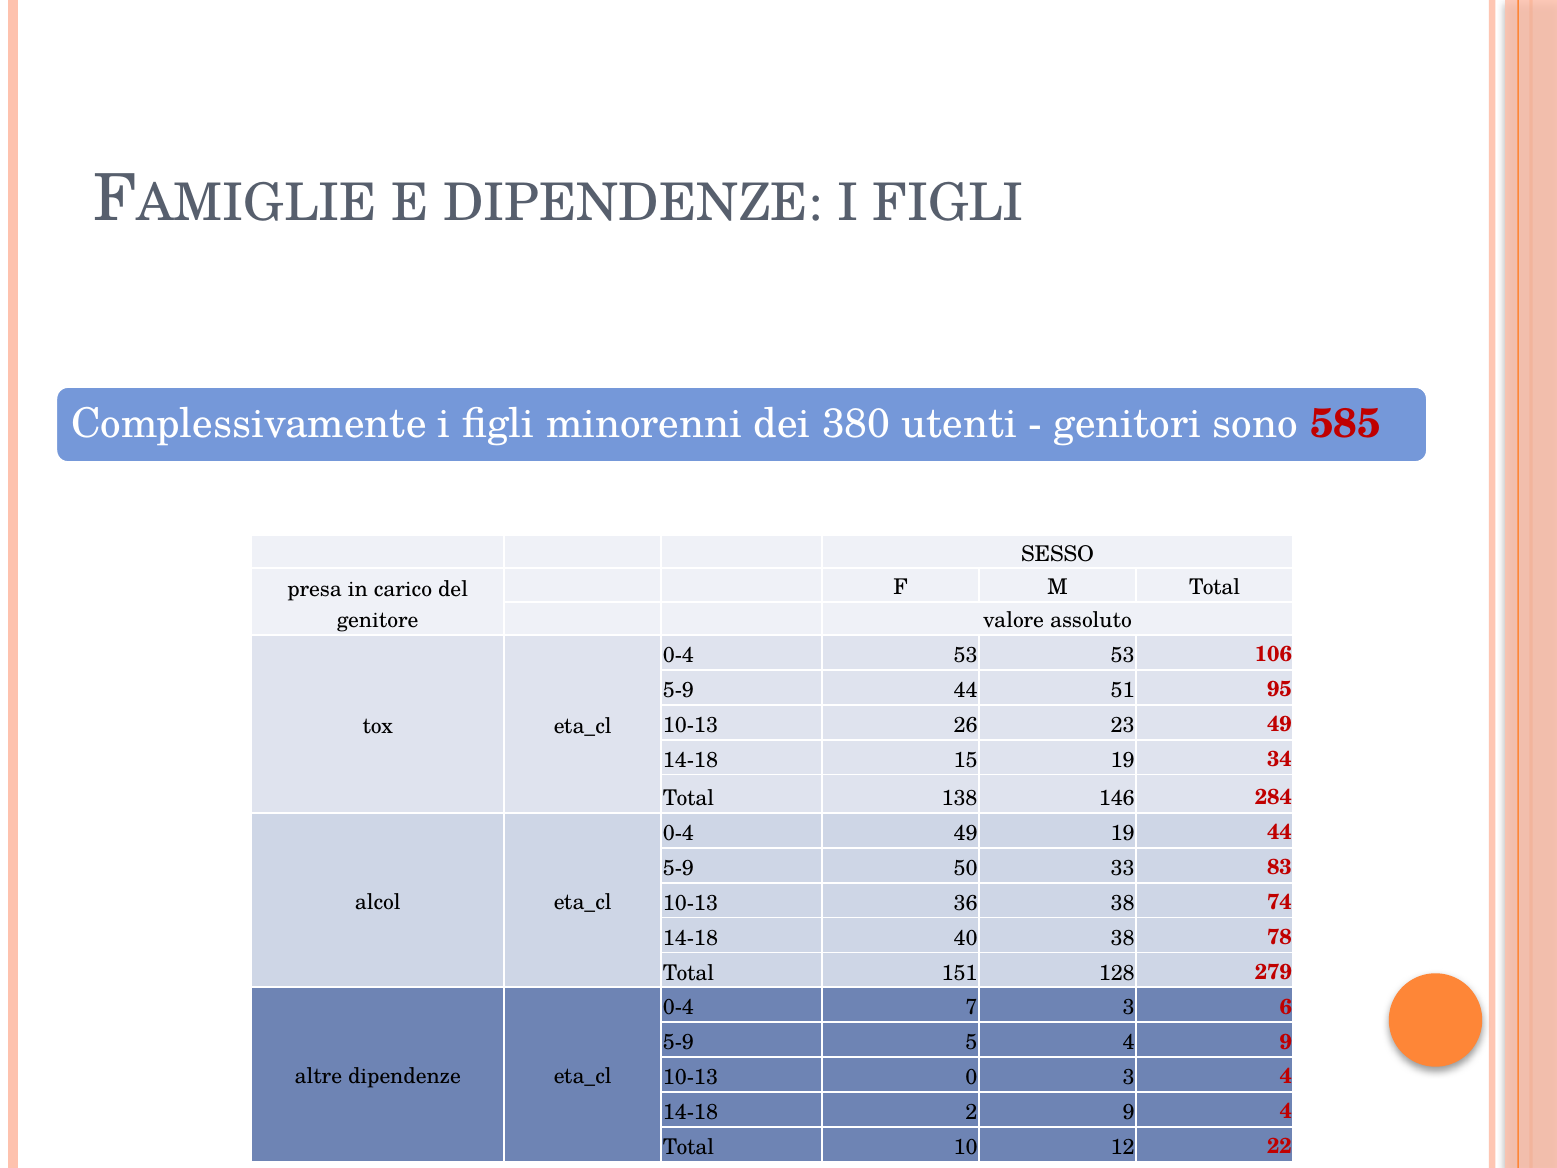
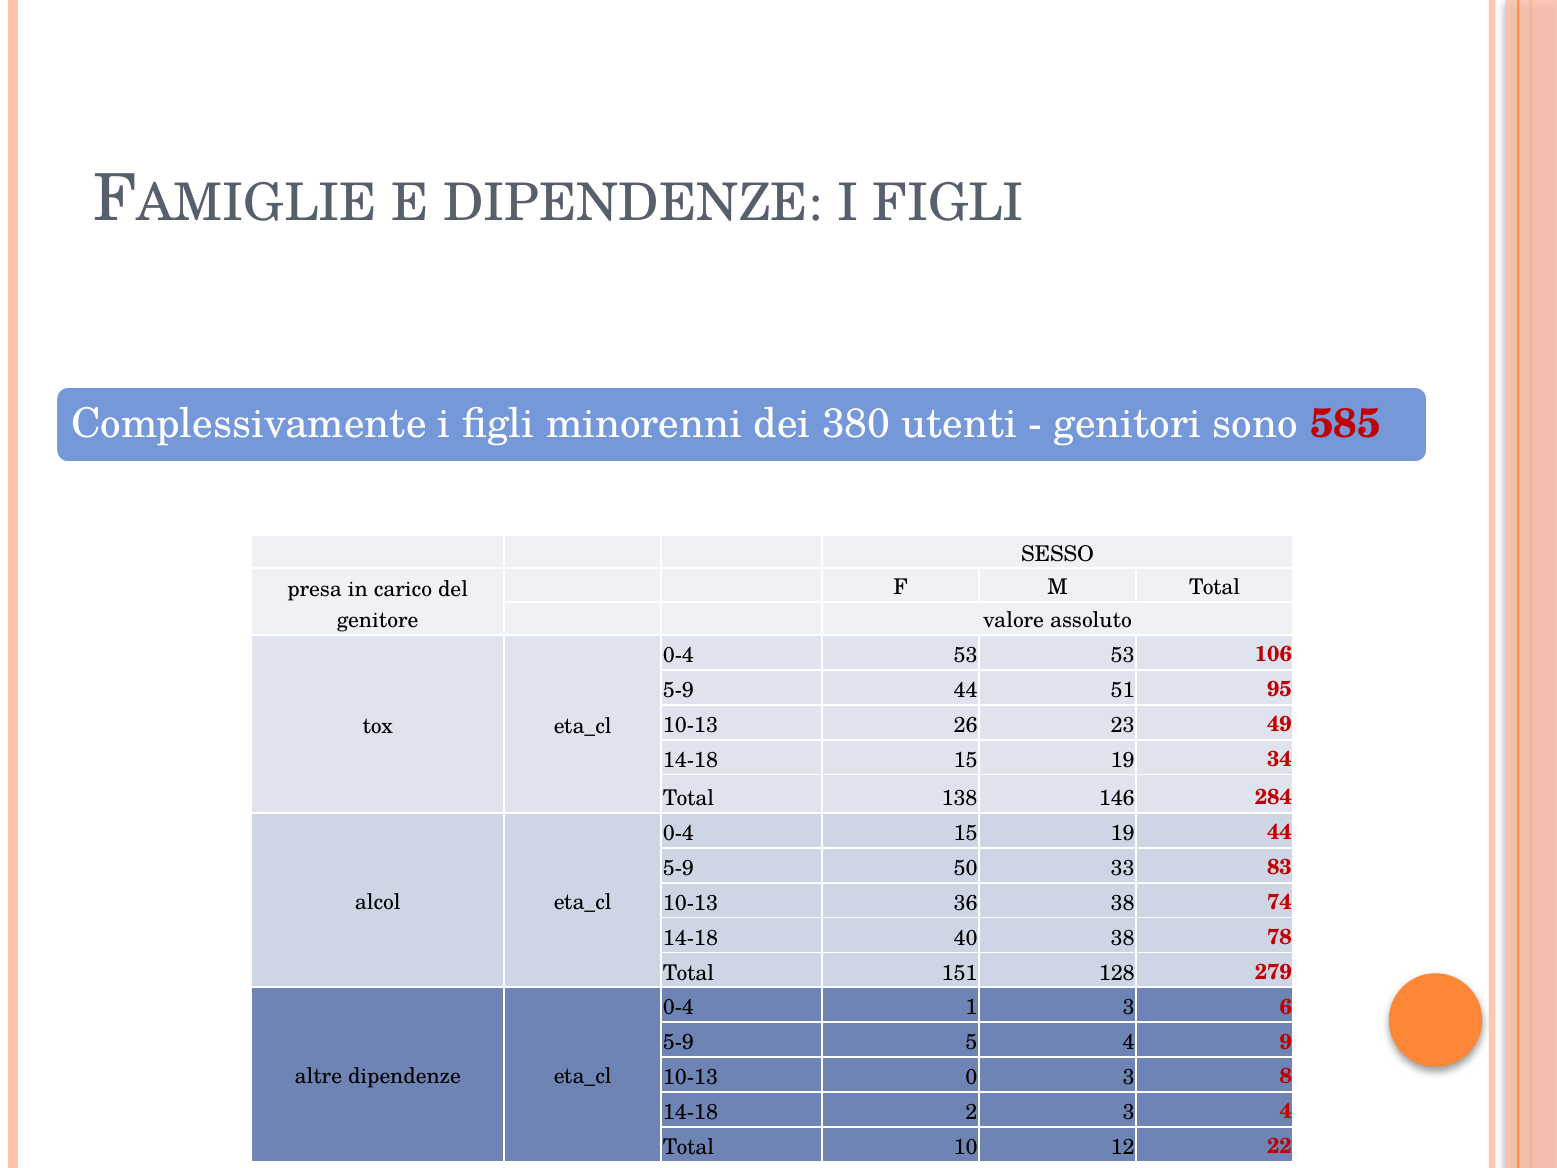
0-4 49: 49 -> 15
7: 7 -> 1
3 4: 4 -> 8
2 9: 9 -> 3
